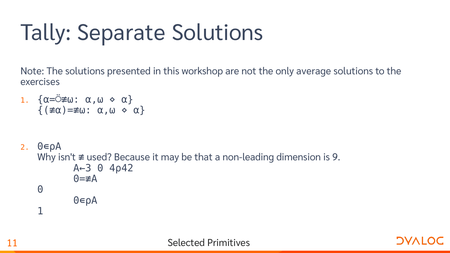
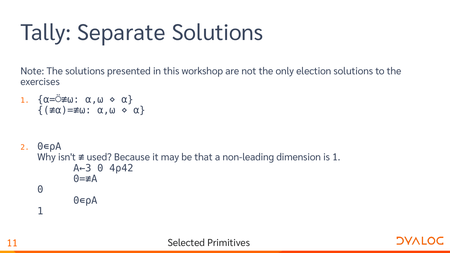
average: average -> election
is 9: 9 -> 1
